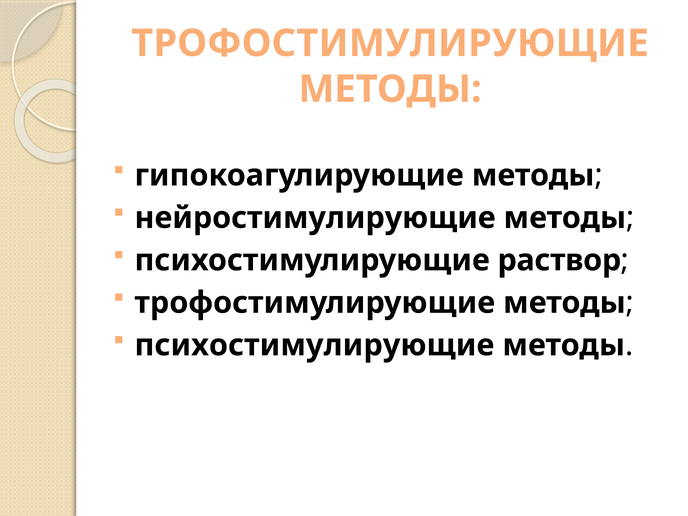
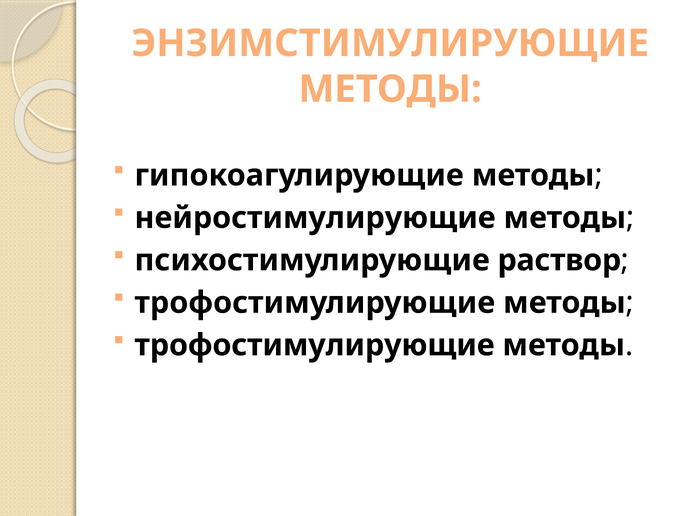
ТРОФОСТИМУЛИРУЮЩИЕ at (390, 43): ТРОФОСТИМУЛИРУЮЩИЕ -> ЭНЗИМСТИМУЛИРУЮЩИЕ
психостимулирующие at (314, 345): психостимулирующие -> трофостимулирующие
